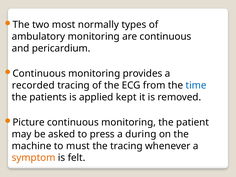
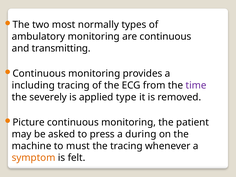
pericardium: pericardium -> transmitting
recorded: recorded -> including
time colour: blue -> purple
patients: patients -> severely
kept: kept -> type
